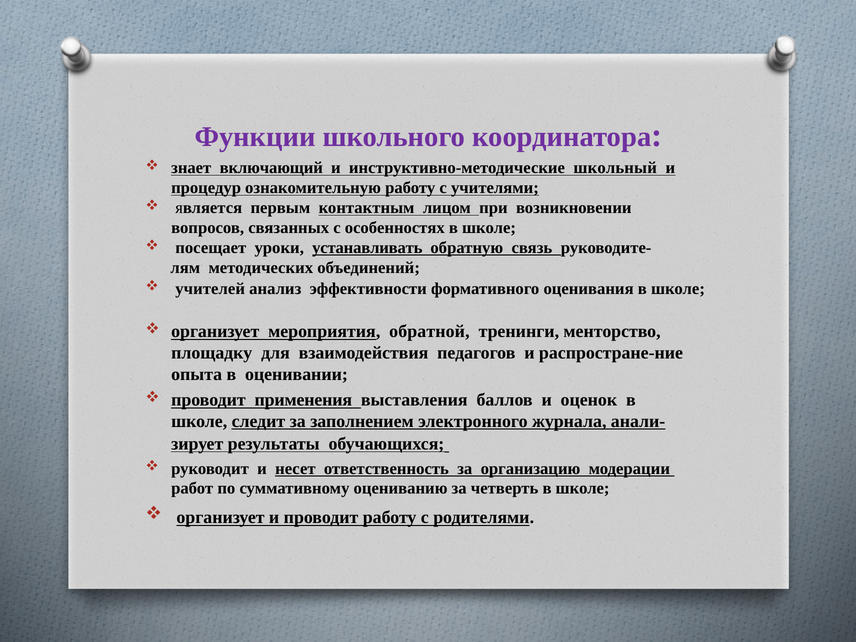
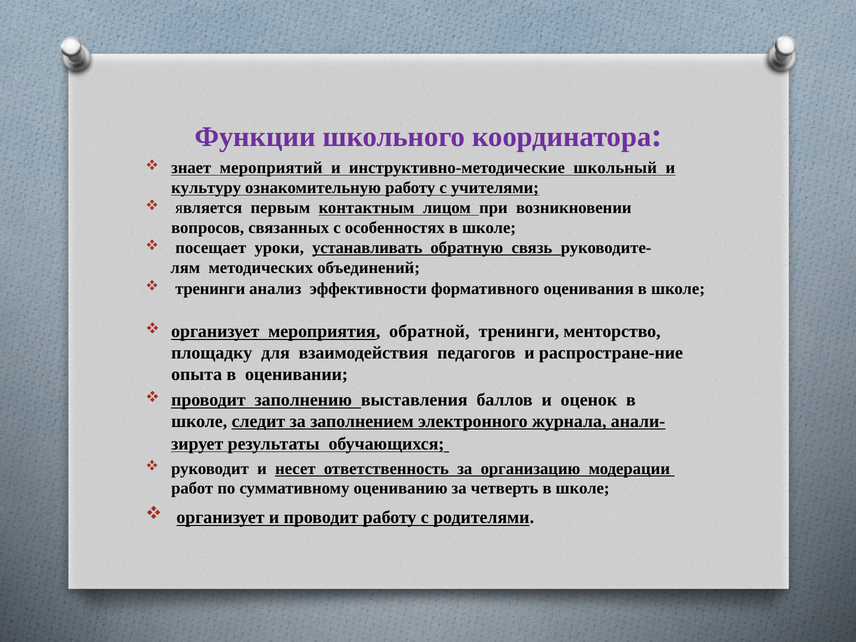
включающий: включающий -> мероприятий
процедур: процедур -> культуру
учителей at (210, 289): учителей -> тренинги
применения: применения -> заполнению
